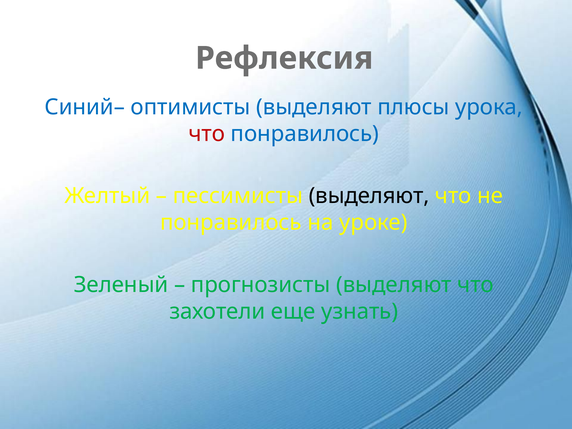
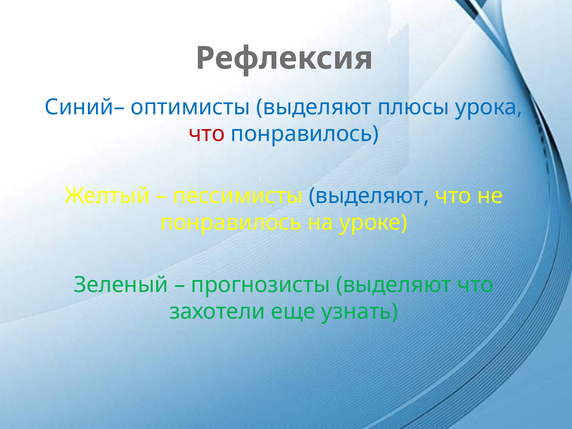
выделяют at (369, 196) colour: black -> blue
